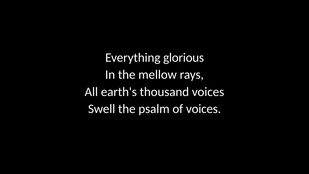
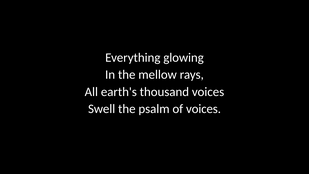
glorious: glorious -> glowing
